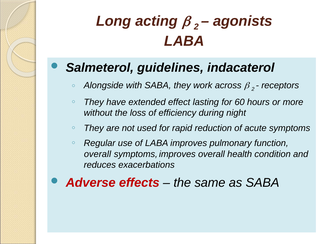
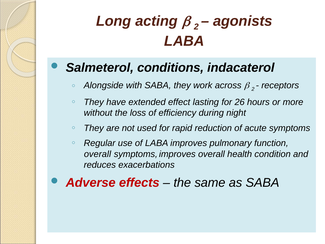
guidelines: guidelines -> conditions
60: 60 -> 26
